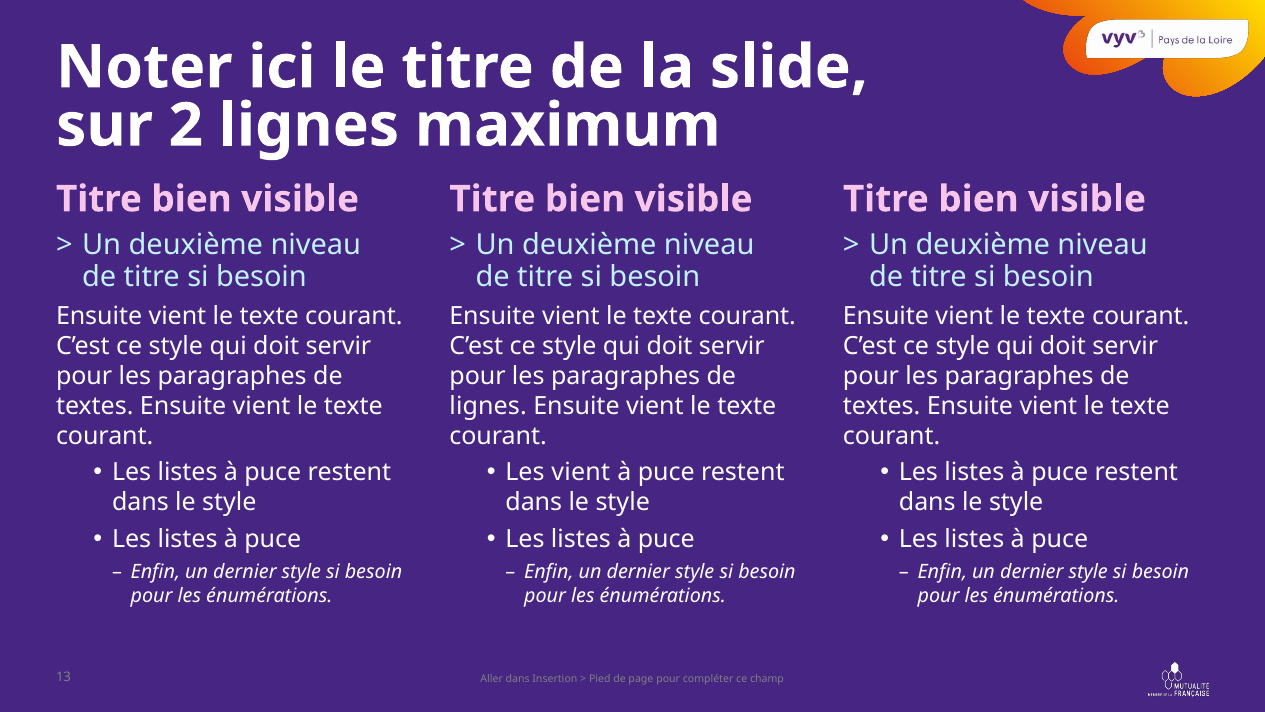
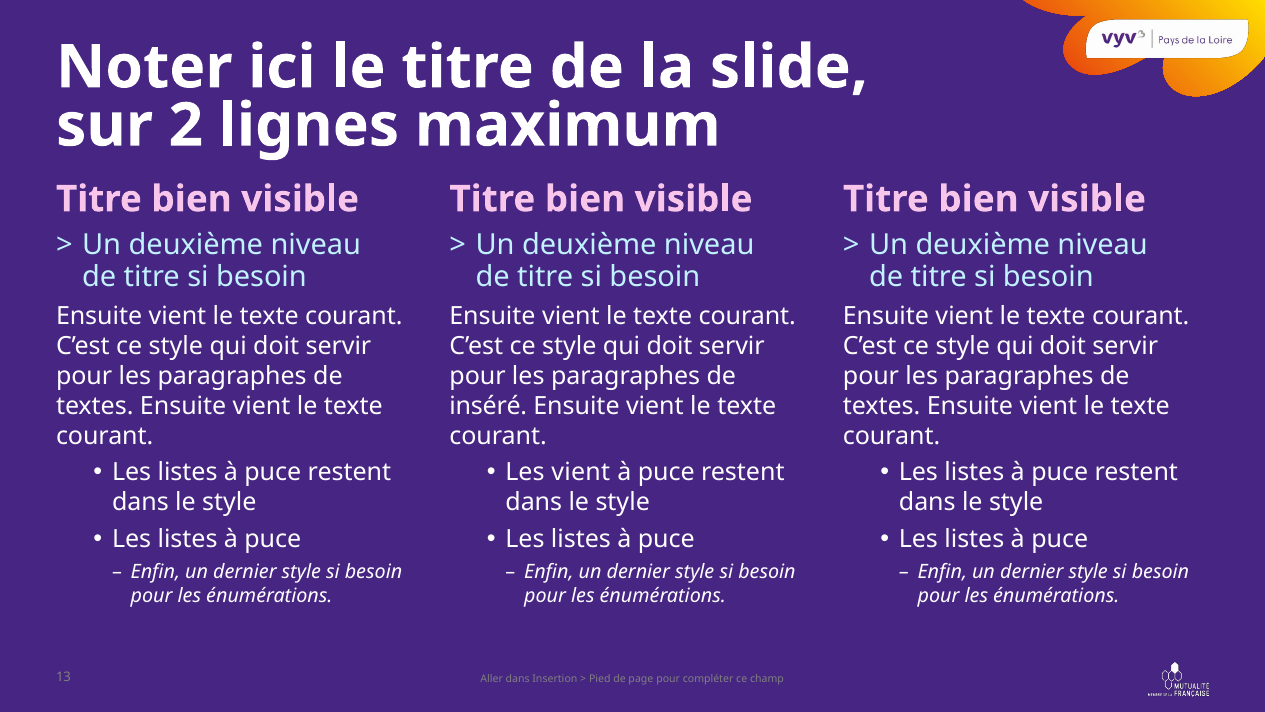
lignes at (488, 406): lignes -> inséré
